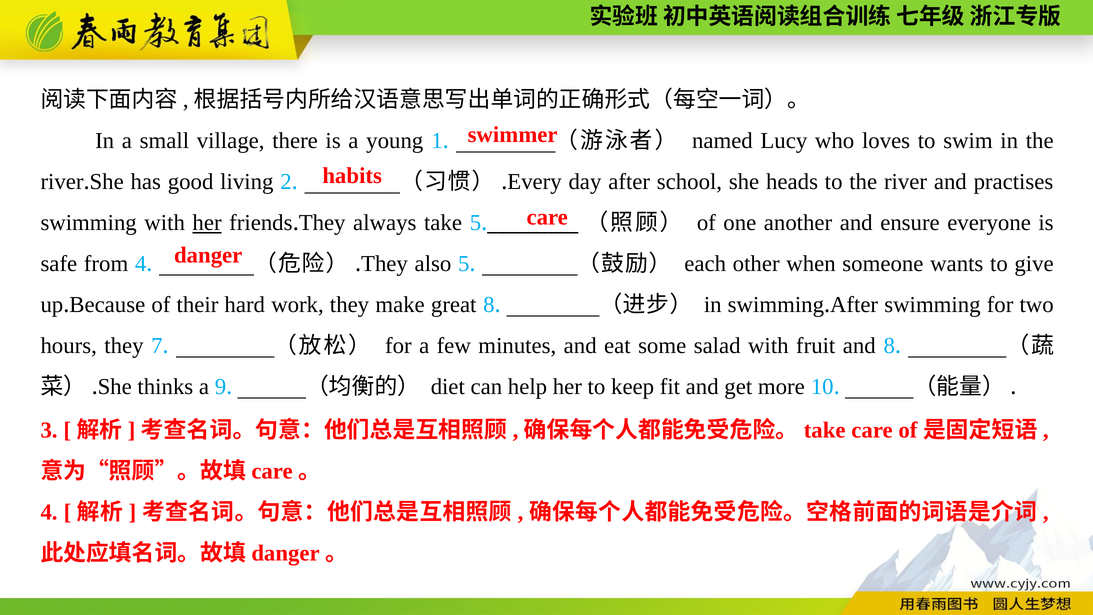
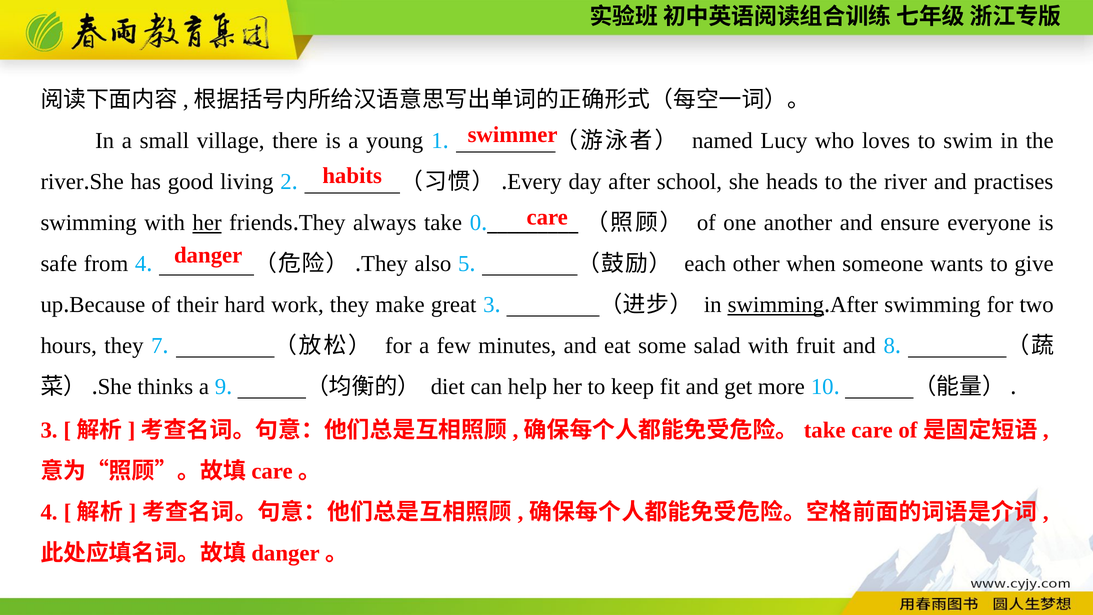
take 5: 5 -> 0
great 8: 8 -> 3
swimming at (776, 305) underline: none -> present
